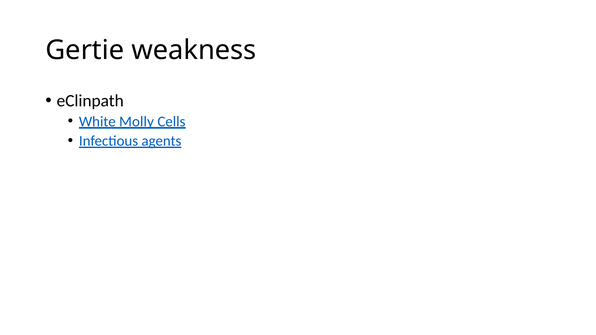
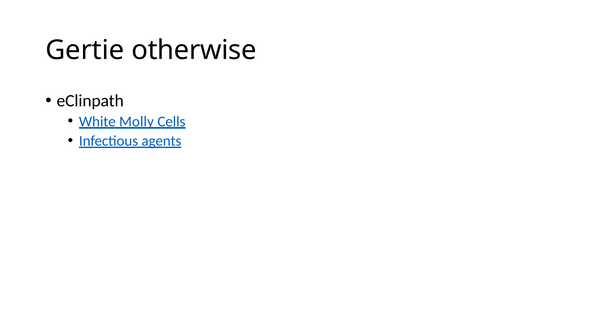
weakness: weakness -> otherwise
